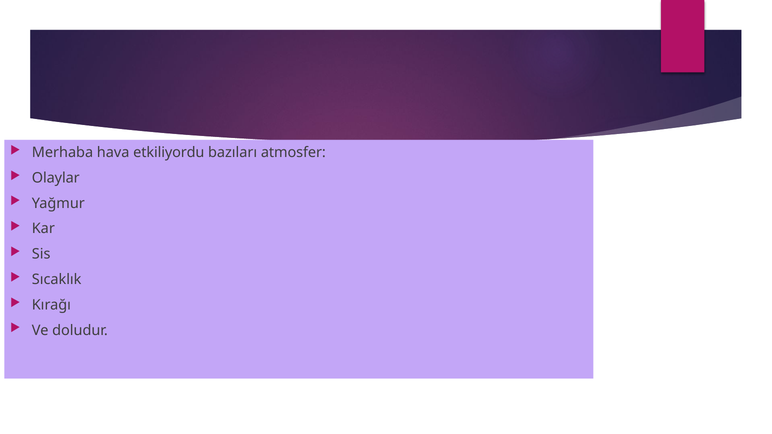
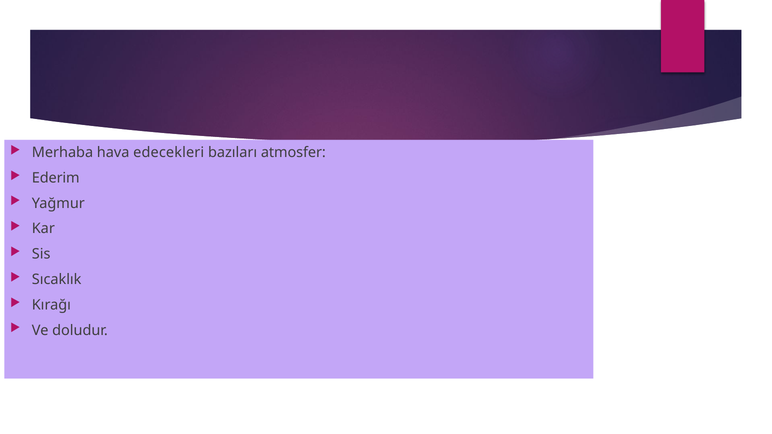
etkiliyordu: etkiliyordu -> edecekleri
Olaylar: Olaylar -> Ederim
